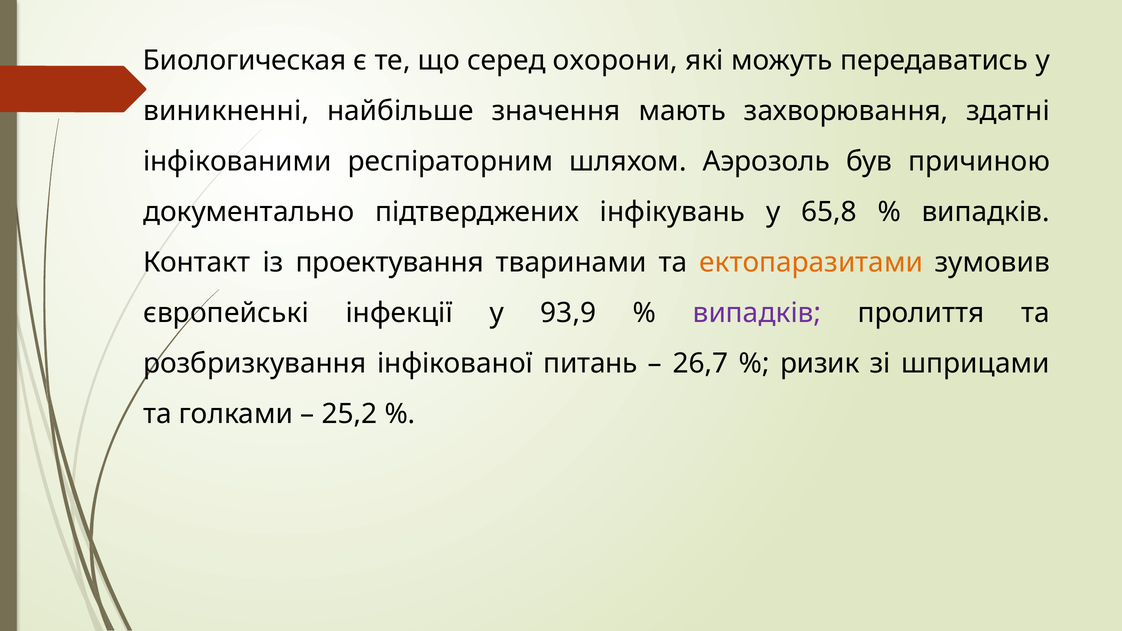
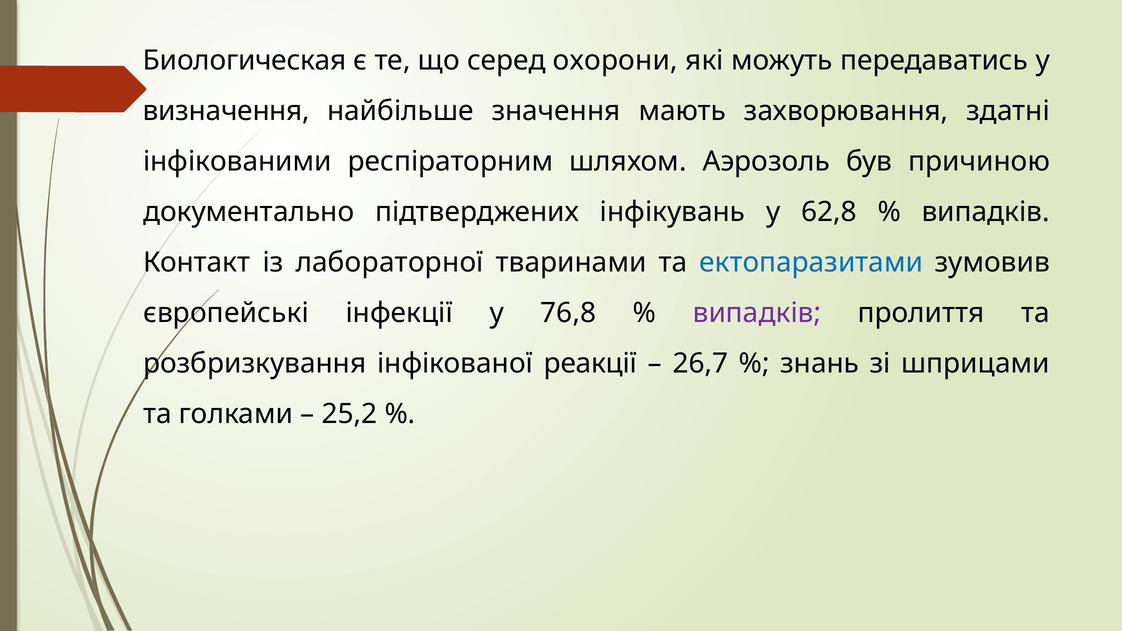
виникненні: виникненні -> визначення
65,8: 65,8 -> 62,8
проектування: проектування -> лабораторної
ектопаразитами colour: orange -> blue
93,9: 93,9 -> 76,8
питань: питань -> реакції
ризик: ризик -> знань
